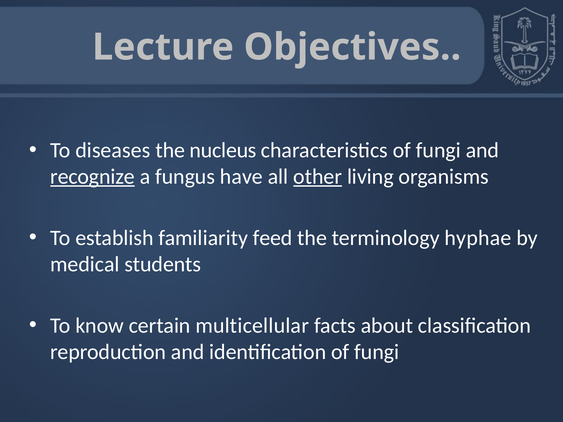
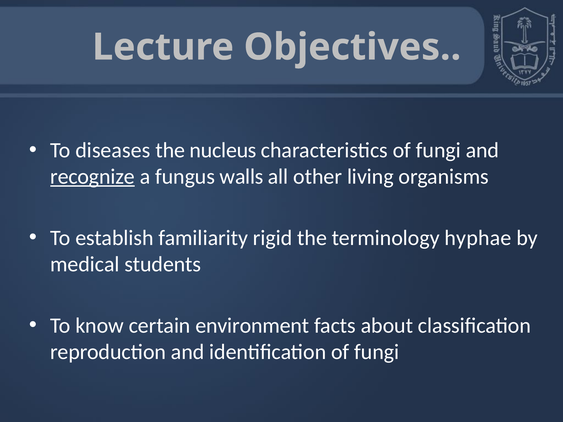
have: have -> walls
other underline: present -> none
feed: feed -> rigid
multicellular: multicellular -> environment
